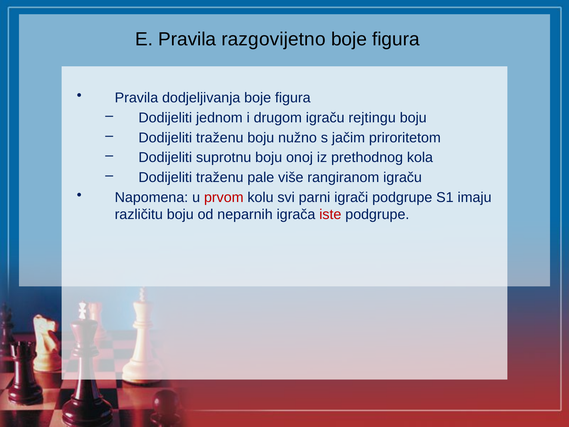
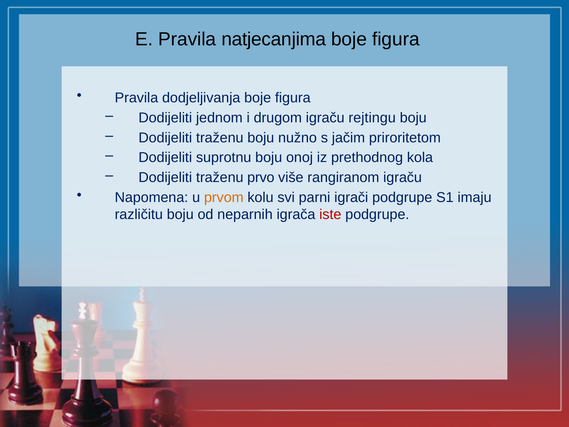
razgovijetno: razgovijetno -> natjecanjima
pale: pale -> prvo
prvom colour: red -> orange
